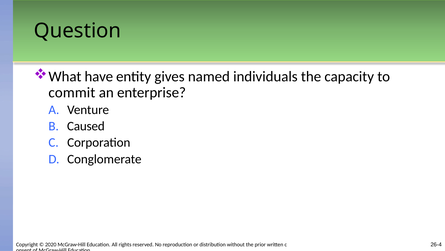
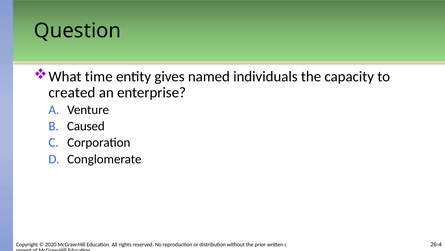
have: have -> time
commit: commit -> created
